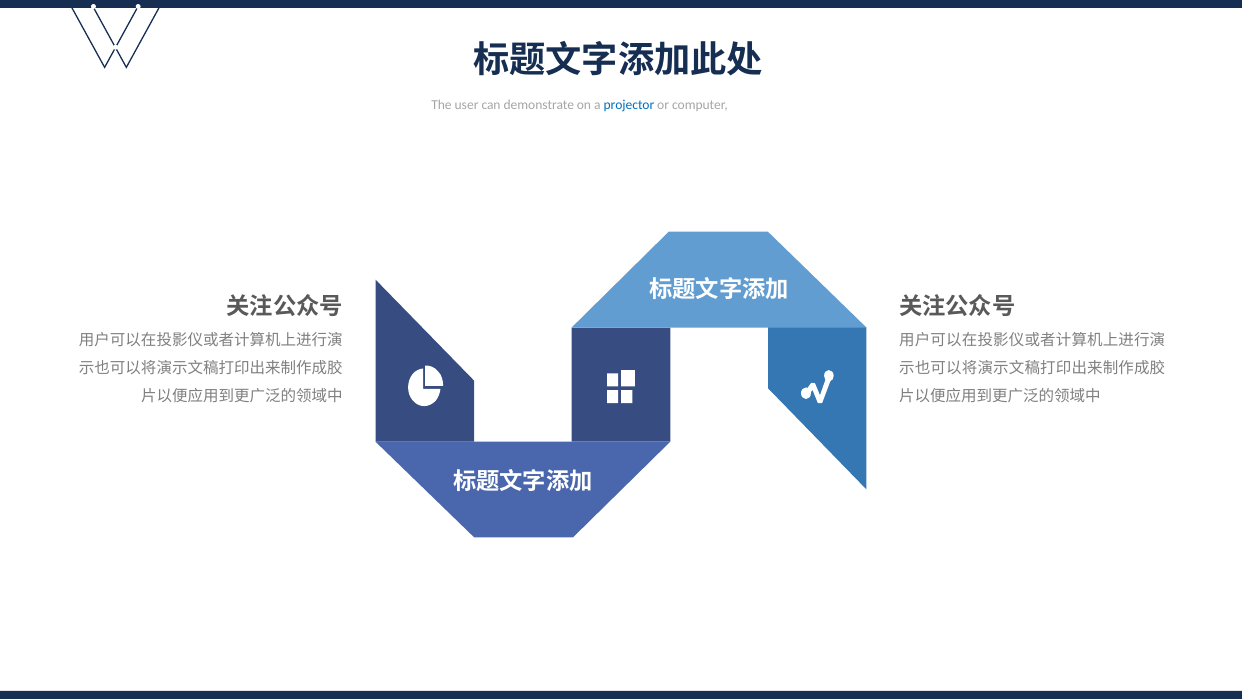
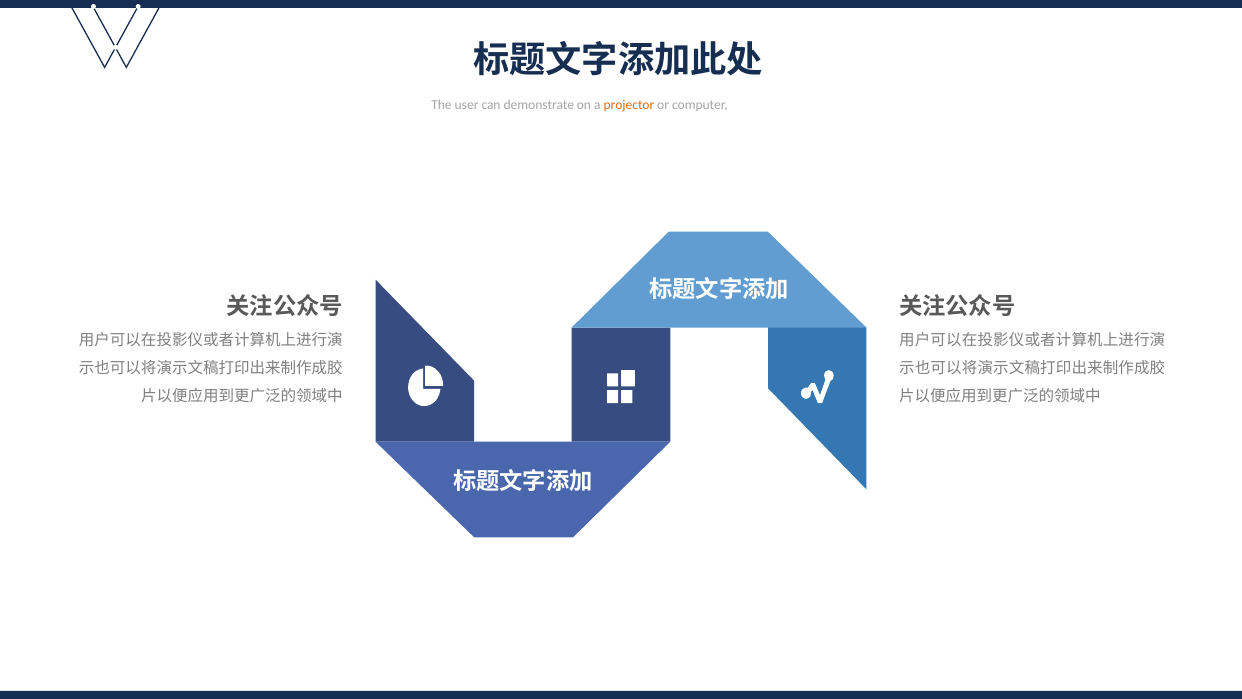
projector colour: blue -> orange
